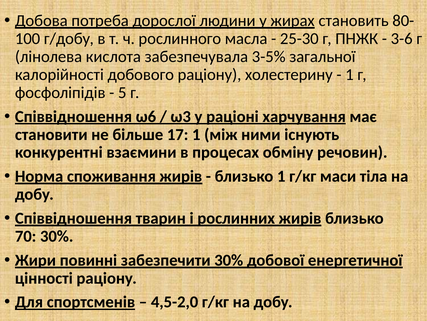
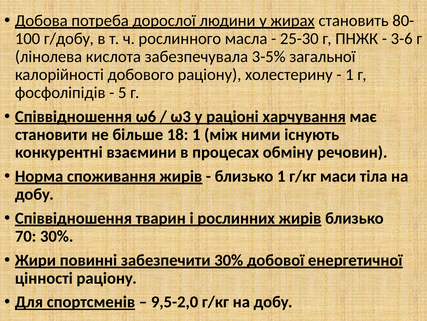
17: 17 -> 18
4,5-2,0: 4,5-2,0 -> 9,5-2,0
